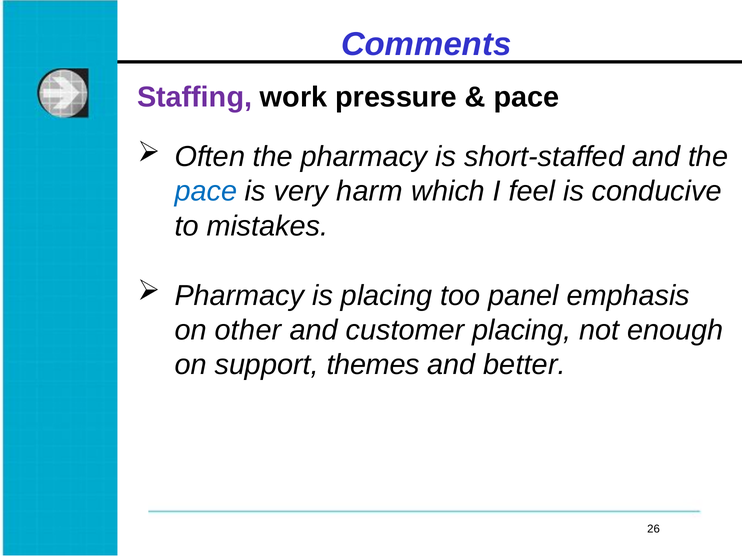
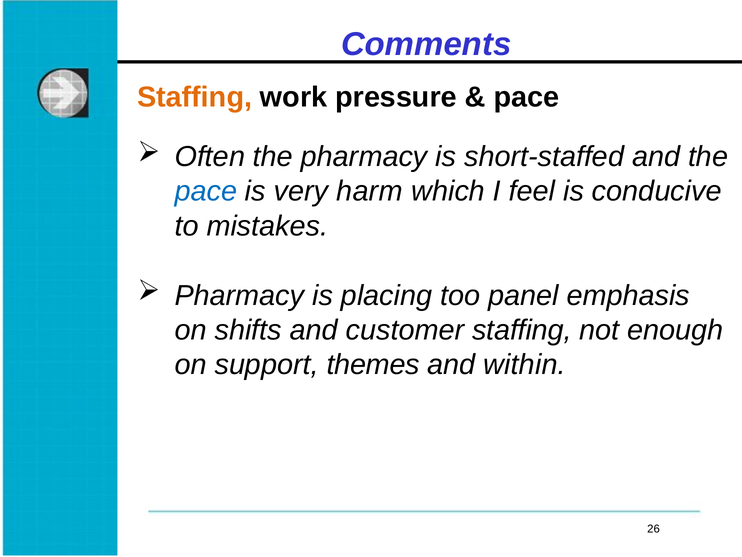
Staffing at (195, 97) colour: purple -> orange
other: other -> shifts
customer placing: placing -> staffing
better: better -> within
